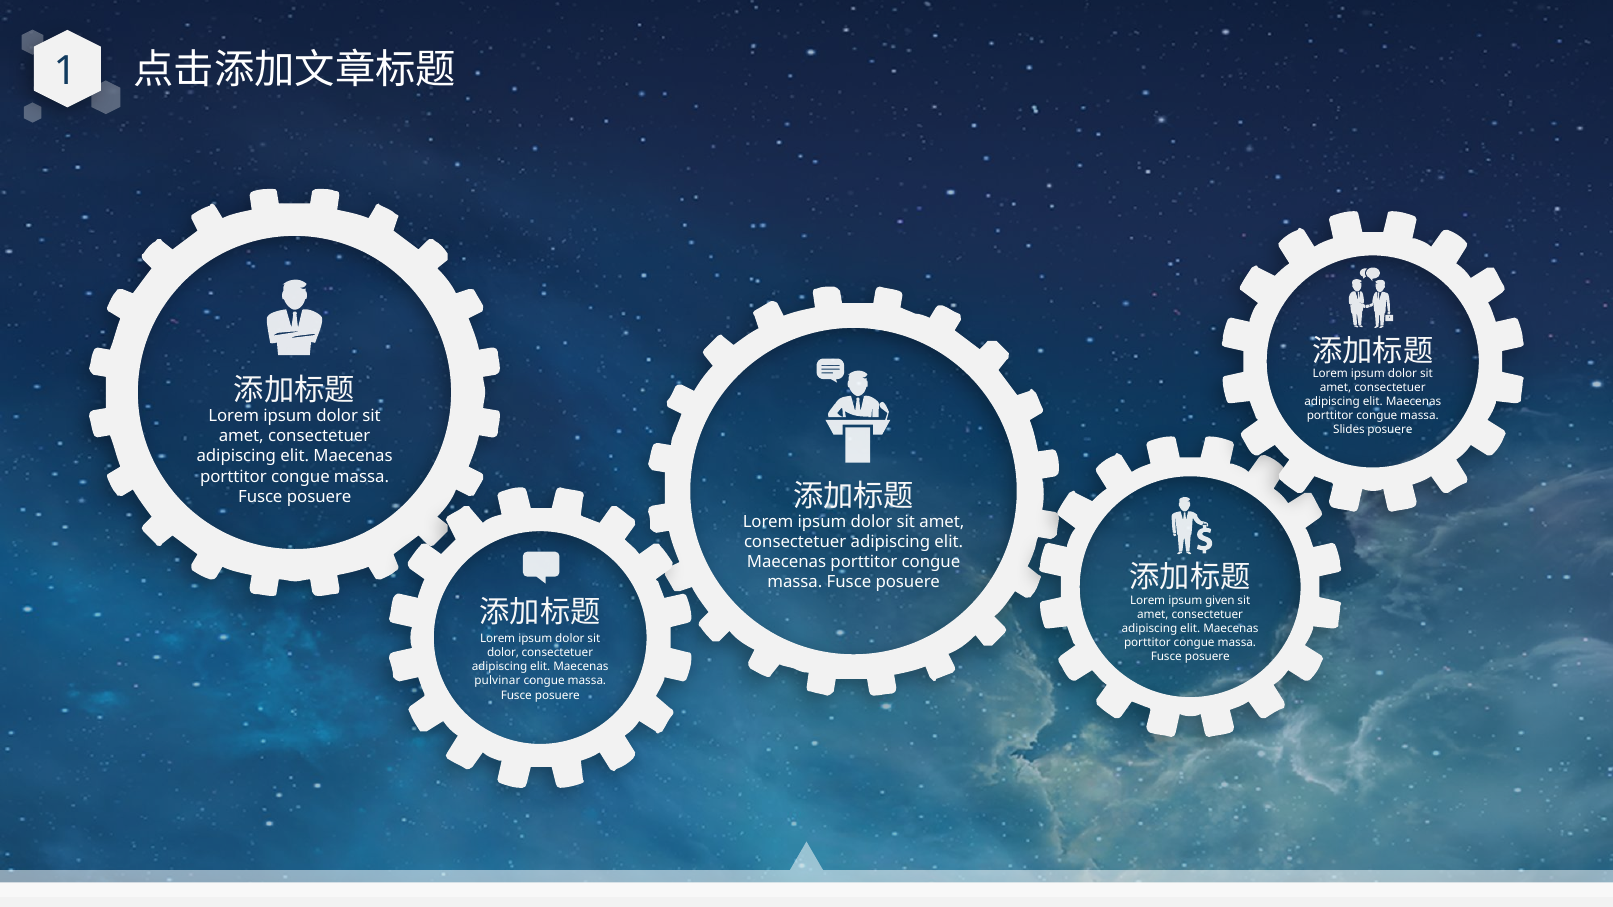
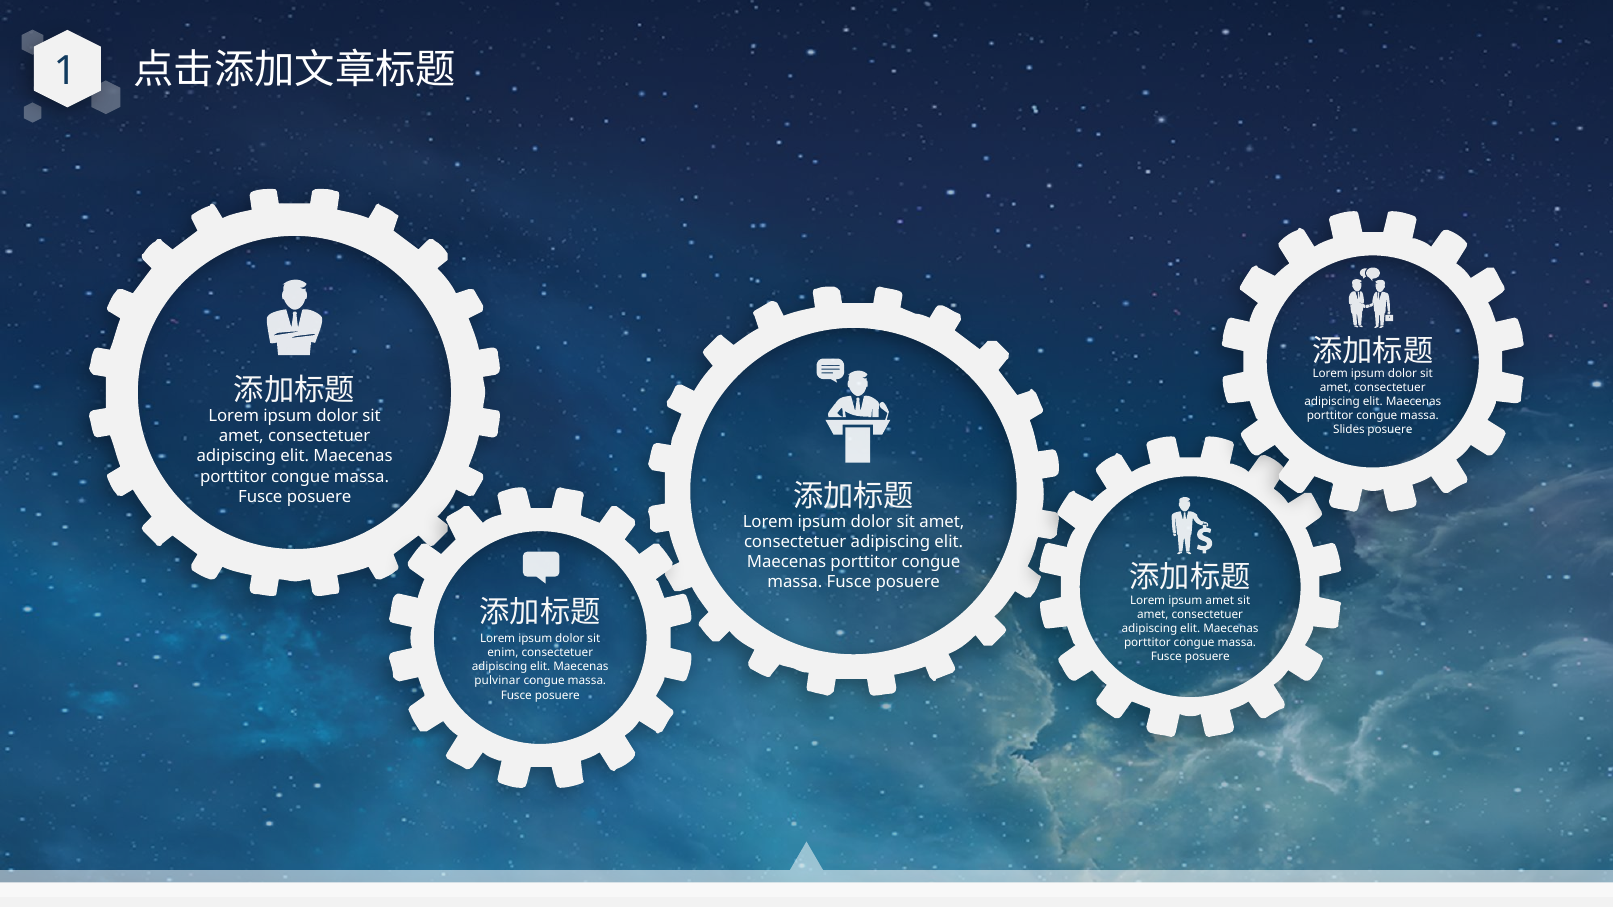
ipsum given: given -> amet
dolor at (503, 653): dolor -> enim
